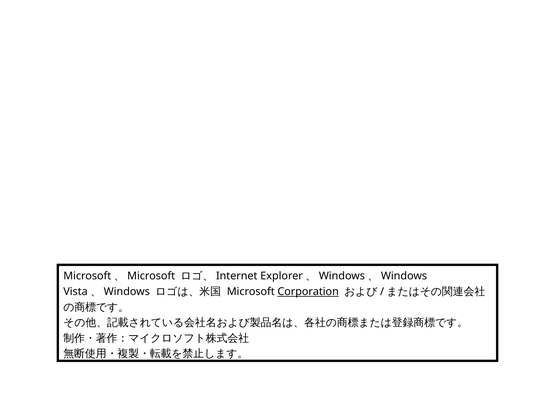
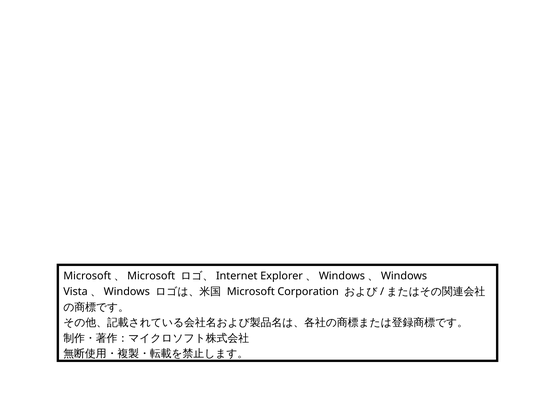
Corporation underline: present -> none
